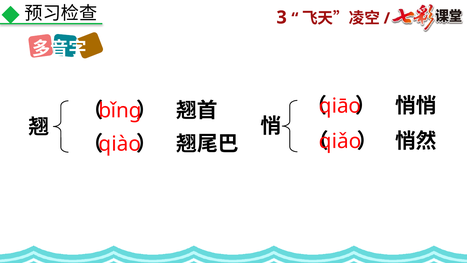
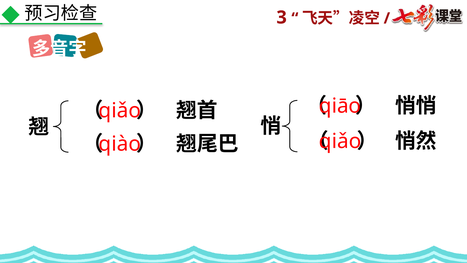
bǐng at (120, 111): bǐng -> qiǎo
